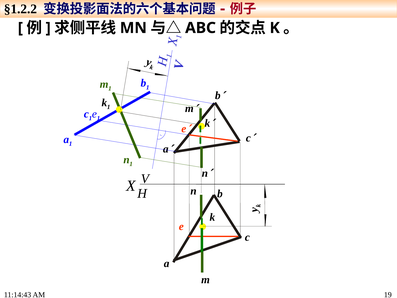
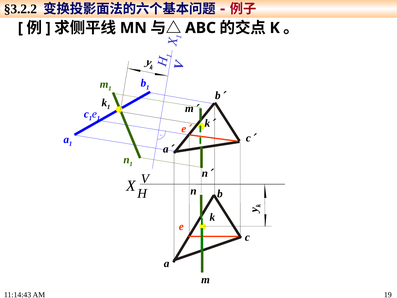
§1.2.2: §1.2.2 -> §3.2.2
